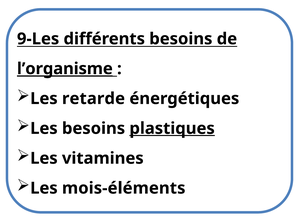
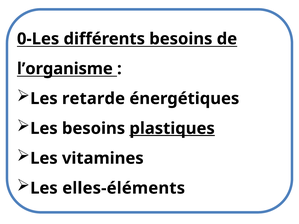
9-Les: 9-Les -> 0-Les
l’organisme underline: present -> none
mois-éléments: mois-éléments -> elles-éléments
